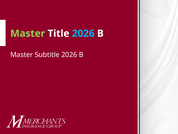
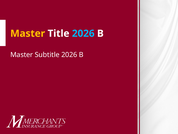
Master at (28, 33) colour: light green -> yellow
